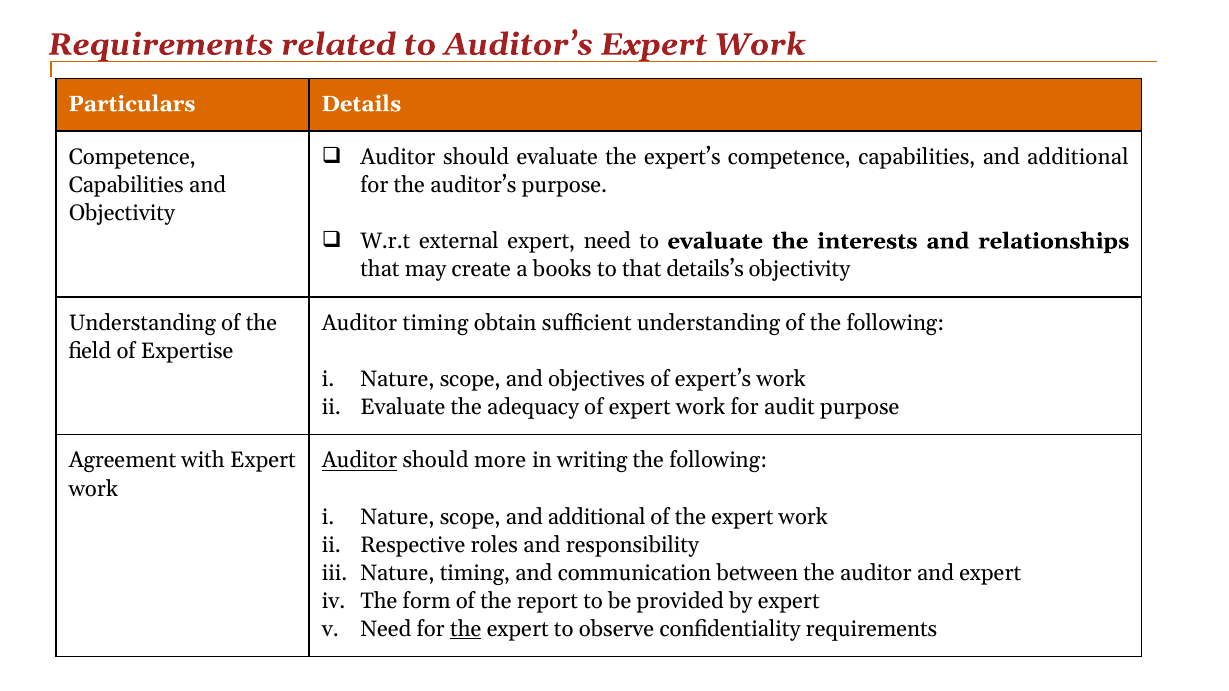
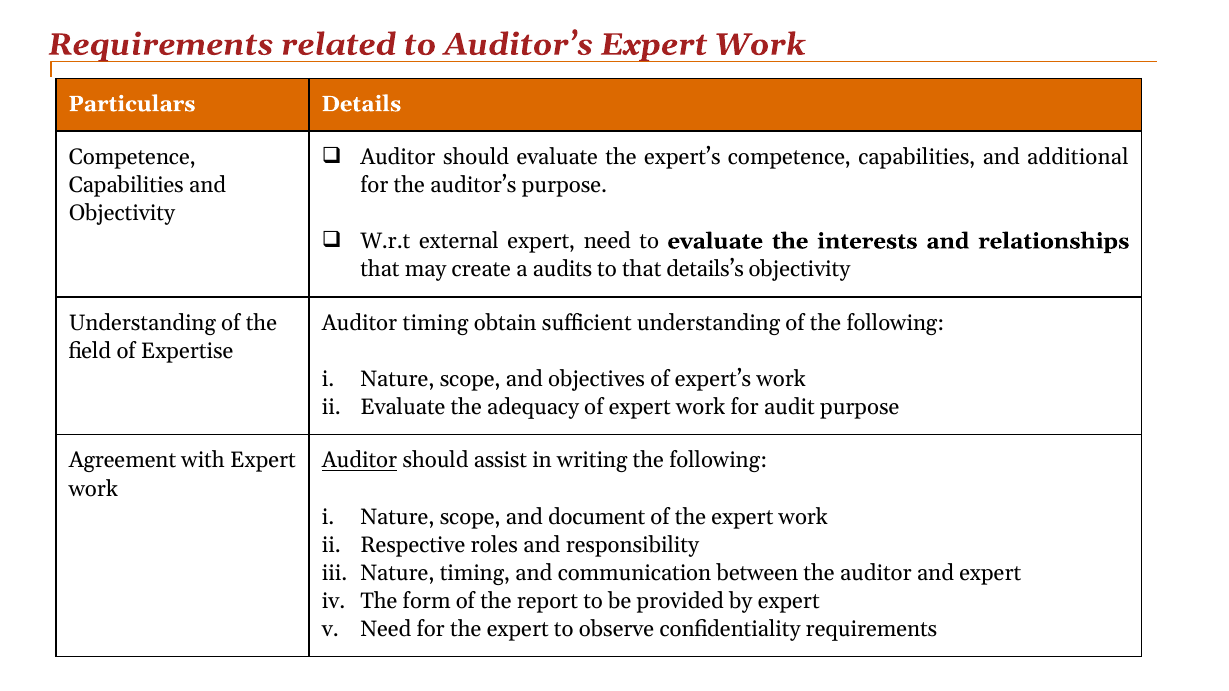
books: books -> audits
more: more -> assist
scope and additional: additional -> document
the at (466, 629) underline: present -> none
